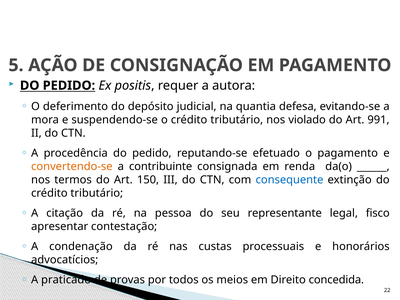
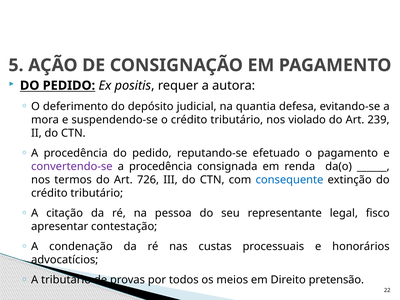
991: 991 -> 239
convertendo-se colour: orange -> purple
contribuinte at (161, 166): contribuinte -> procedência
150: 150 -> 726
A praticado: praticado -> tributário
concedida: concedida -> pretensão
